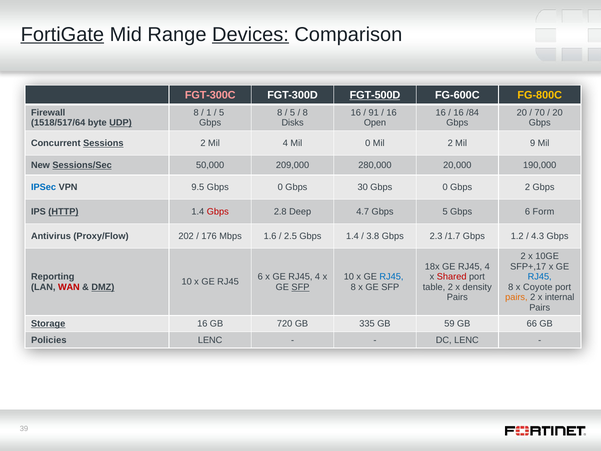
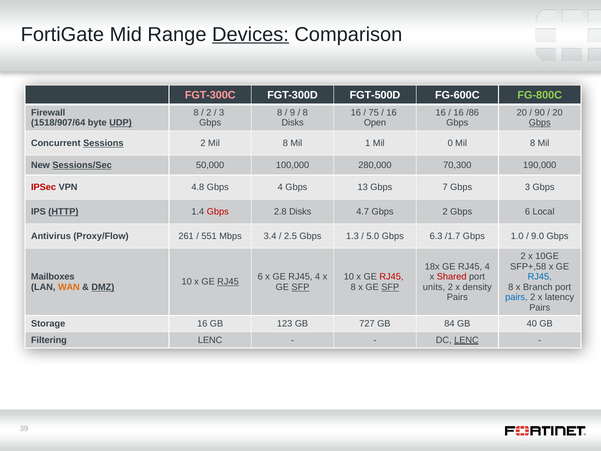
FortiGate underline: present -> none
FGT-500D underline: present -> none
FG-800C colour: yellow -> light green
1 at (209, 113): 1 -> 2
5 at (222, 113): 5 -> 3
5 at (292, 113): 5 -> 9
91: 91 -> 75
/84: /84 -> /86
70: 70 -> 90
1518/517/64: 1518/517/64 -> 1518/907/64
Gbps at (540, 123) underline: none -> present
2 Mil 4: 4 -> 8
Mil 0: 0 -> 1
Mil 2: 2 -> 0
9 at (533, 143): 9 -> 8
209,000: 209,000 -> 100,000
20,000: 20,000 -> 70,300
IPSec colour: blue -> red
9.5: 9.5 -> 4.8
0 at (280, 187): 0 -> 4
30: 30 -> 13
0 at (445, 187): 0 -> 7
Gbps 2: 2 -> 3
2.8 Deep: Deep -> Disks
Gbps 5: 5 -> 2
Form: Form -> Local
202: 202 -> 261
176: 176 -> 551
1.6: 1.6 -> 3.4
Gbps 1.4: 1.4 -> 1.3
3.8: 3.8 -> 5.0
2.3: 2.3 -> 6.3
1.2: 1.2 -> 1.0
4.3: 4.3 -> 9.0
SFP+,17: SFP+,17 -> SFP+,58
Reporting: Reporting -> Mailboxes
RJ45 at (391, 277) colour: blue -> red
RJ45 at (228, 282) underline: none -> present
WAN colour: red -> orange
SFP at (390, 287) underline: none -> present
table: table -> units
Coyote: Coyote -> Branch
pairs at (516, 297) colour: orange -> blue
internal: internal -> latency
Storage underline: present -> none
720: 720 -> 123
335: 335 -> 727
59: 59 -> 84
66: 66 -> 40
Policies: Policies -> Filtering
LENC at (466, 340) underline: none -> present
